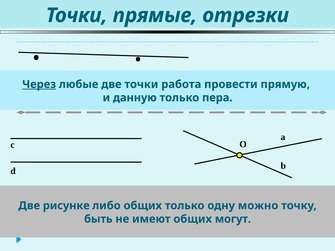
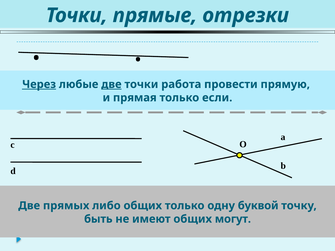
две at (111, 84) underline: none -> present
данную: данную -> прямая
пера: пера -> если
рисунке: рисунке -> прямых
можно: можно -> буквой
